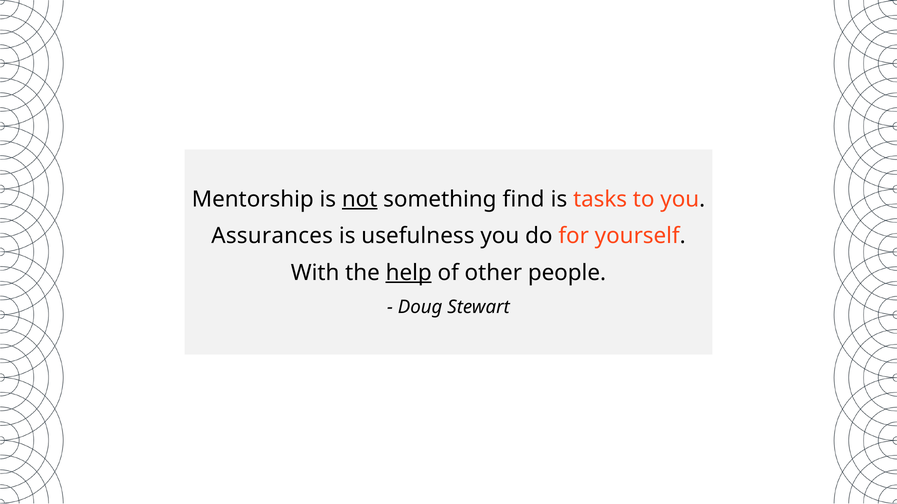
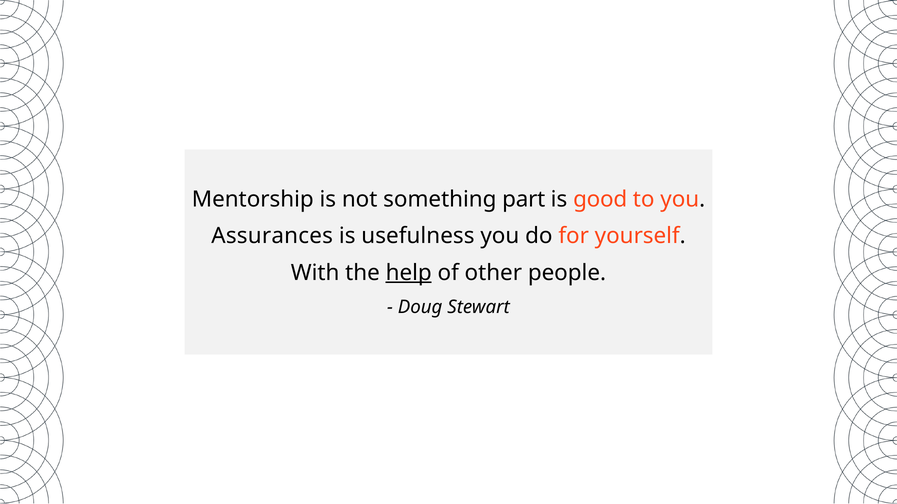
not underline: present -> none
find: find -> part
tasks: tasks -> good
